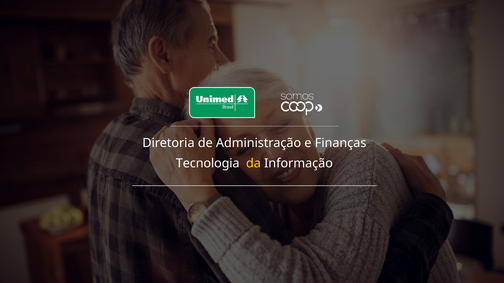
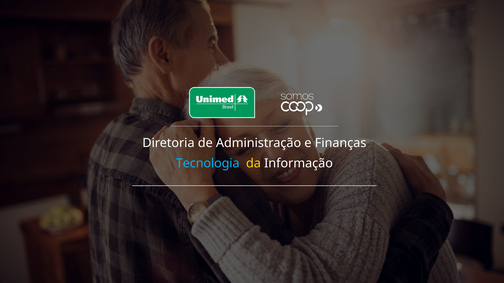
Tecnologia colour: white -> light blue
